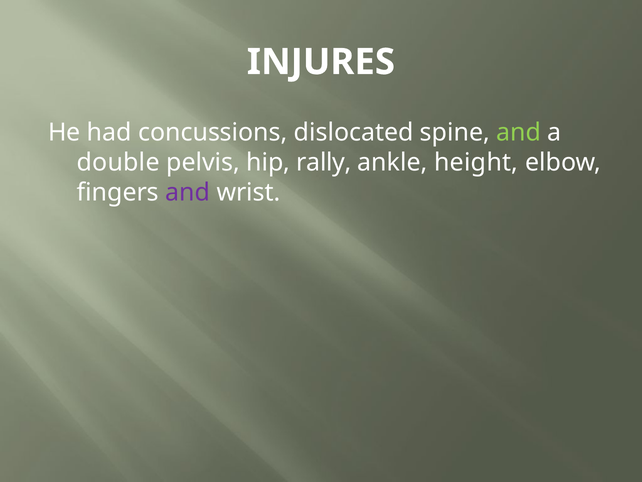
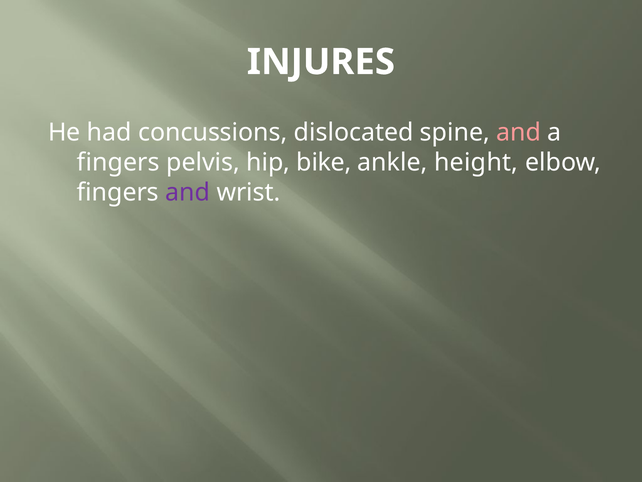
and at (519, 132) colour: light green -> pink
double at (118, 162): double -> fingers
rally: rally -> bike
